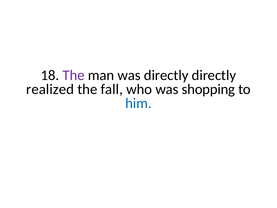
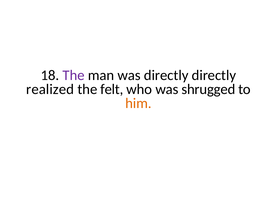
fall: fall -> felt
shopping: shopping -> shrugged
him colour: blue -> orange
